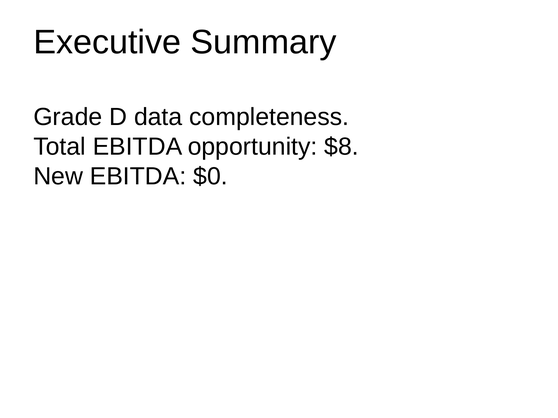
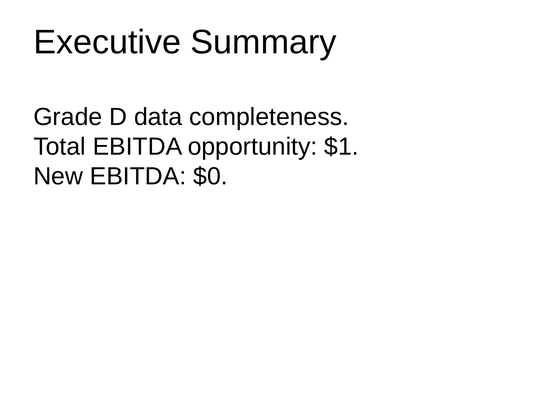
$8: $8 -> $1
